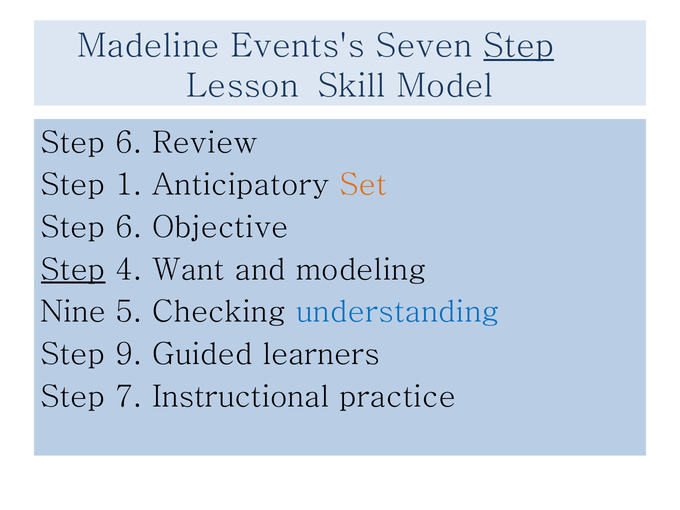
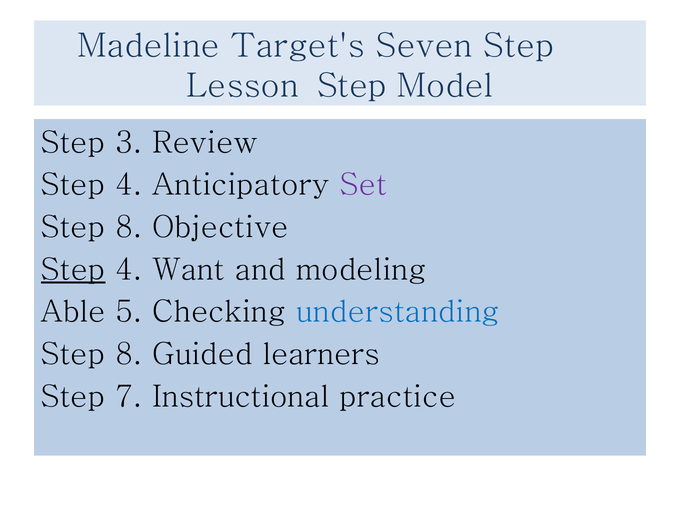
Events's: Events's -> Target's
Step at (519, 46) underline: present -> none
Lesson Skill: Skill -> Step
6 at (129, 143): 6 -> 3
1 at (129, 185): 1 -> 4
Set colour: orange -> purple
6 at (129, 227): 6 -> 8
Nine: Nine -> Able
9 at (129, 354): 9 -> 8
